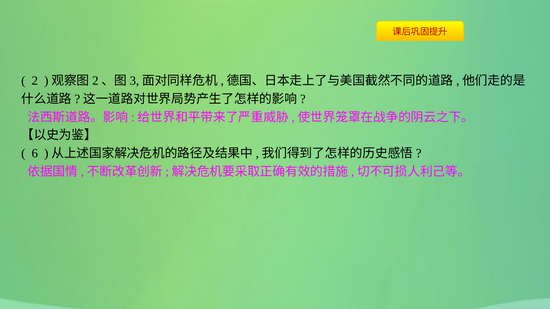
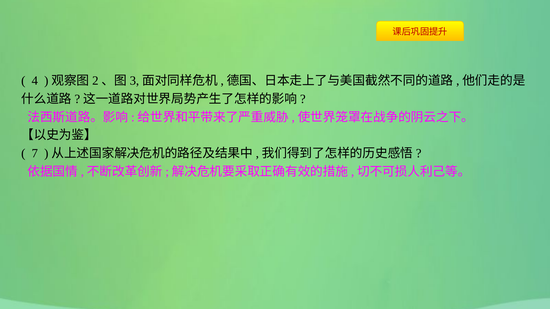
2: 2 -> 4
6: 6 -> 7
